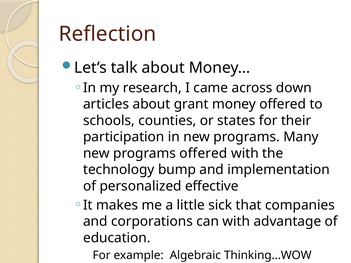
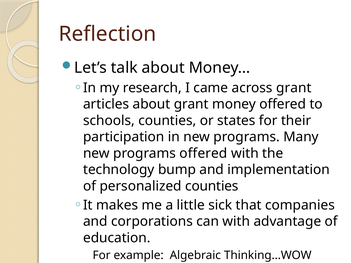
across down: down -> grant
personalized effective: effective -> counties
